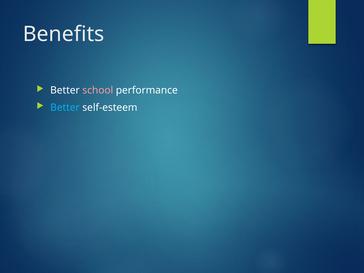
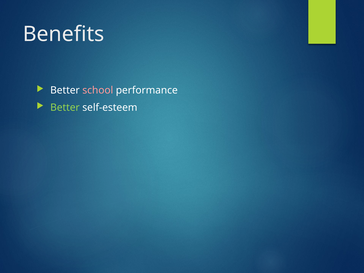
Better at (65, 108) colour: light blue -> light green
